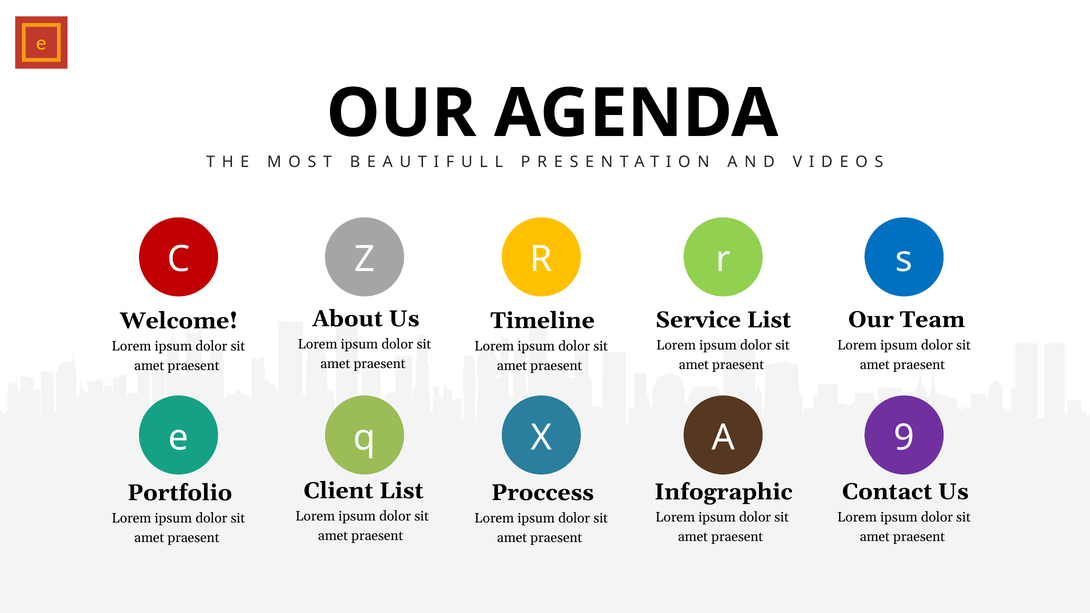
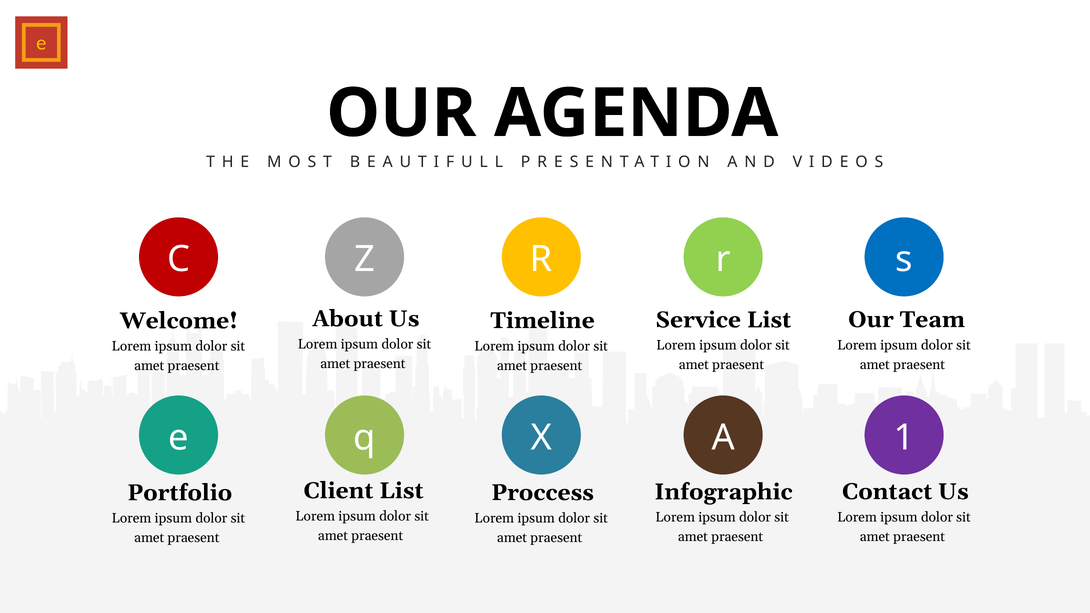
9: 9 -> 1
